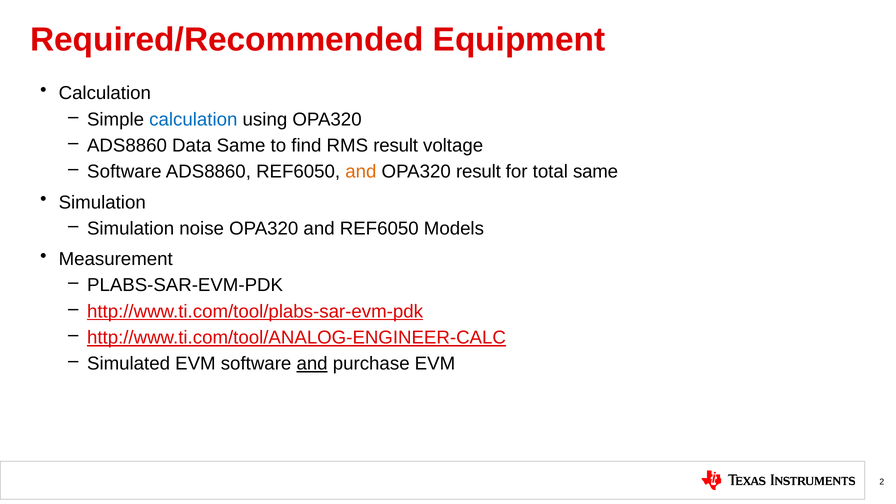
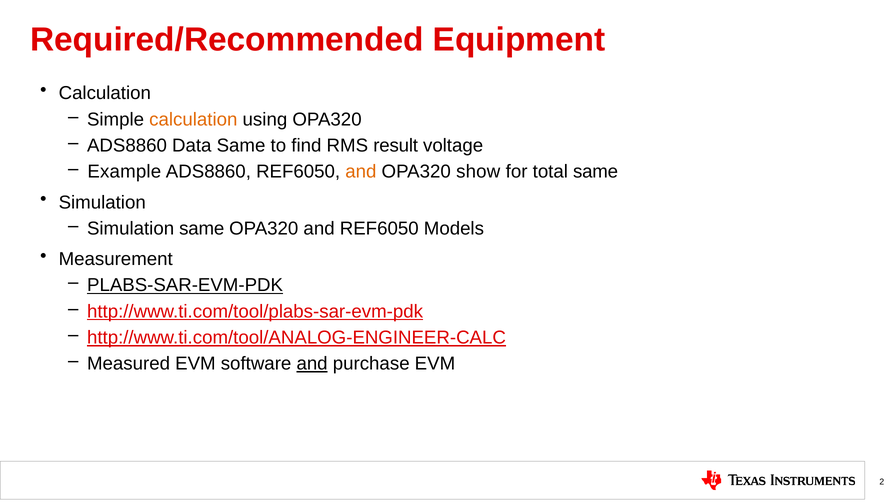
calculation at (193, 119) colour: blue -> orange
Software at (124, 172): Software -> Example
OPA320 result: result -> show
Simulation noise: noise -> same
PLABS-SAR-EVM-PDK underline: none -> present
Simulated: Simulated -> Measured
